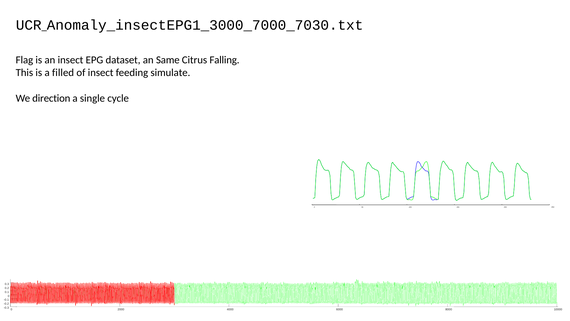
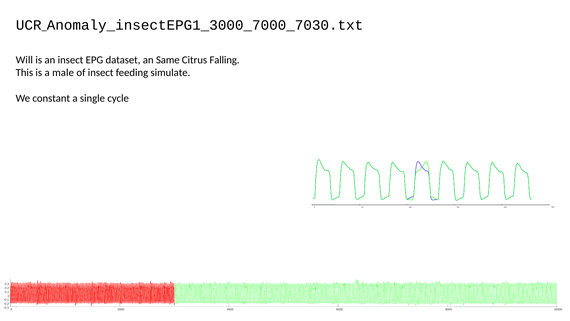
Flag: Flag -> Will
filled: filled -> male
direction: direction -> constant
